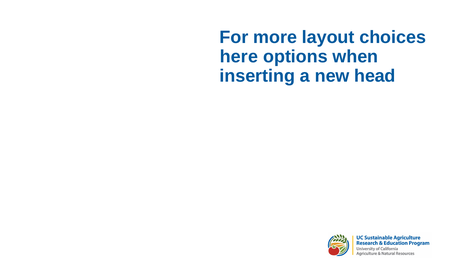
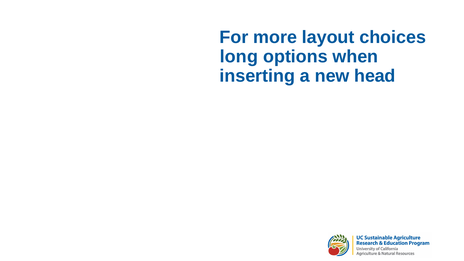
here: here -> long
